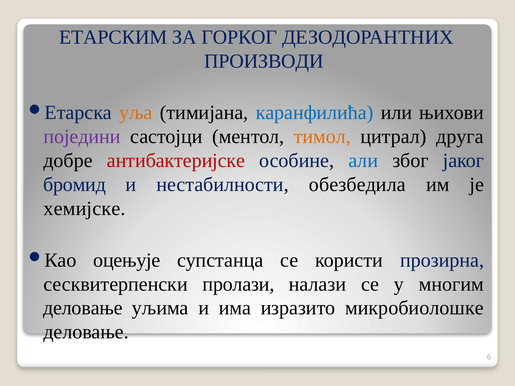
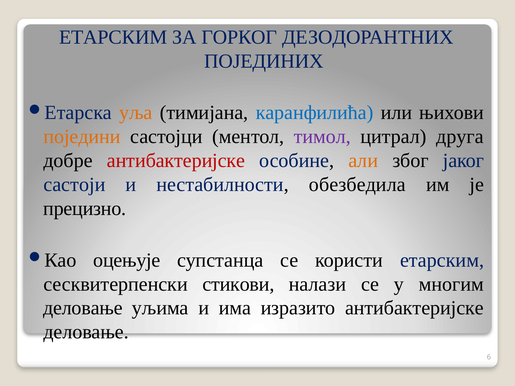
ПРОИЗВОДИ: ПРОИЗВОДИ -> ПОЈЕДИНИХ
поједини colour: purple -> orange
тимол colour: orange -> purple
али colour: blue -> orange
бромид: бромид -> састоји
хемијске: хемијске -> прецизно
користи прозирна: прозирна -> етарским
пролази: пролази -> стикови
изразито микробиолошке: микробиолошке -> антибактеријске
